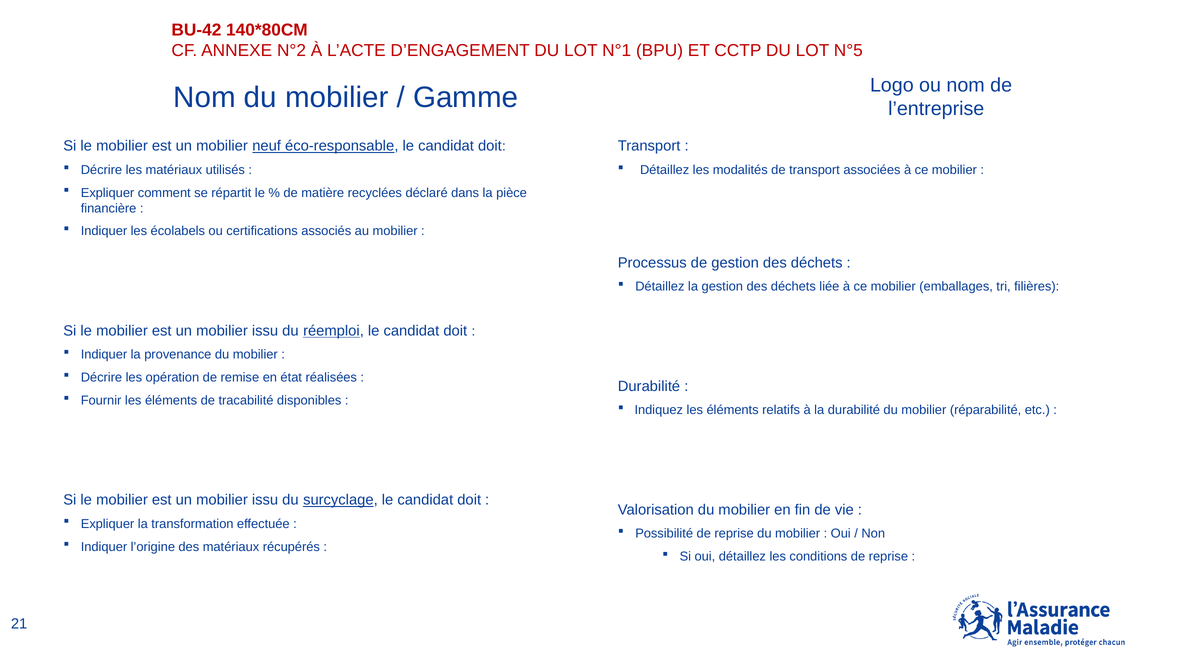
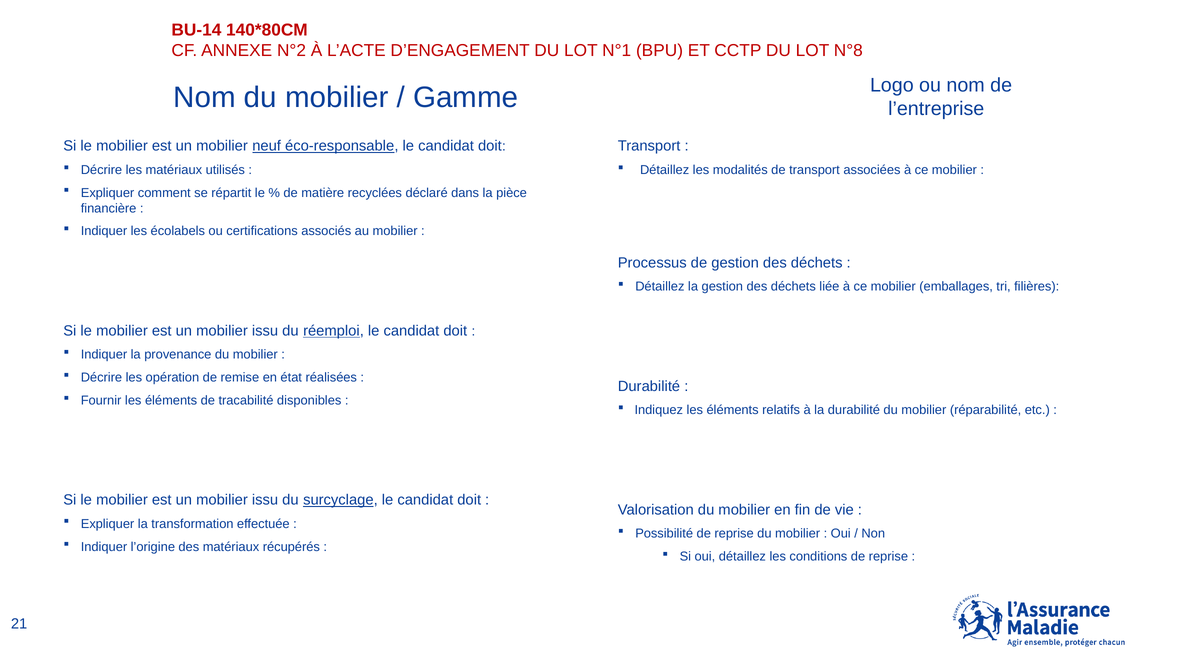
BU-42: BU-42 -> BU-14
N°5: N°5 -> N°8
